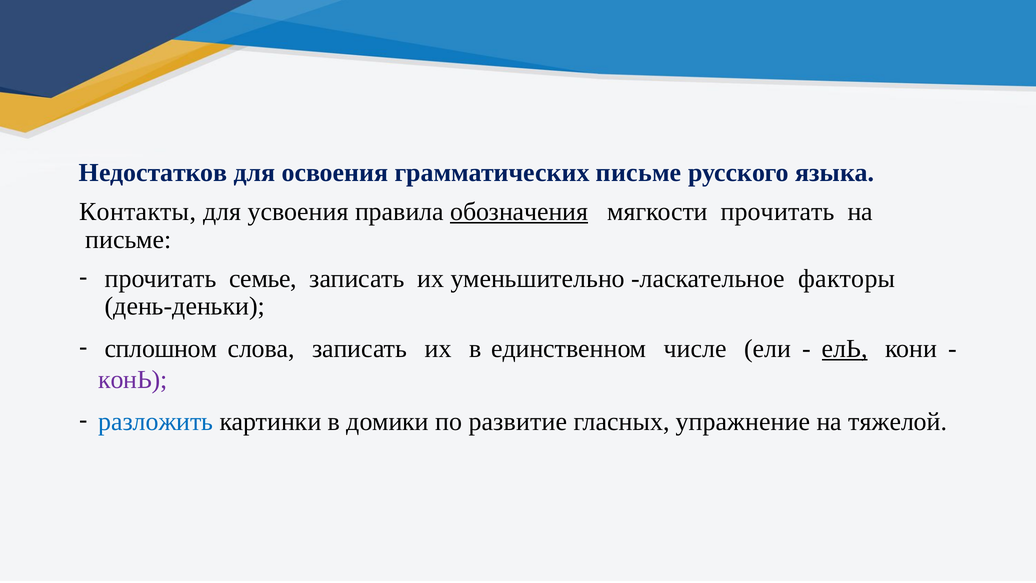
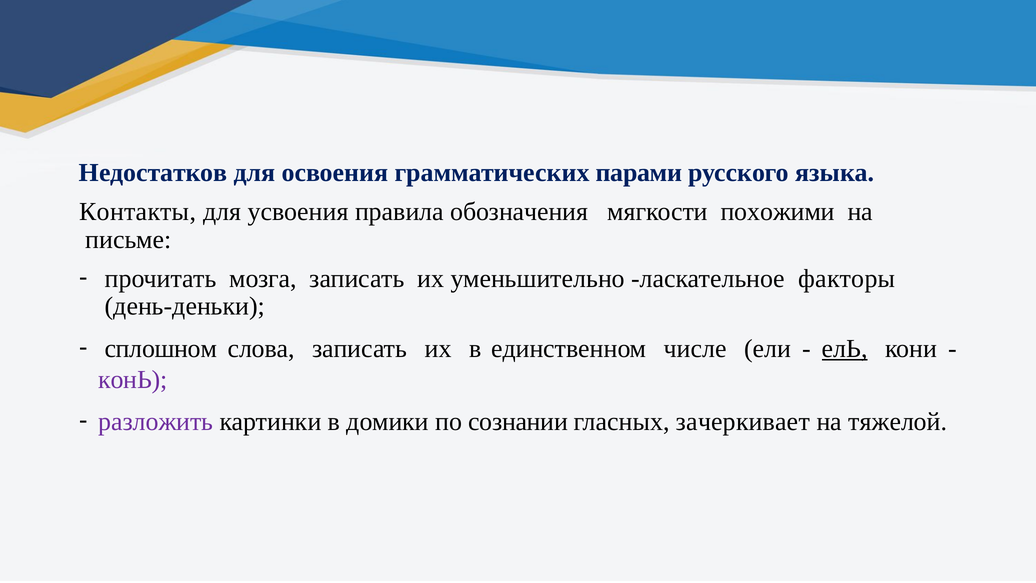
грамматических письме: письме -> парами
обозначения underline: present -> none
мягкости прочитать: прочитать -> похожими
семье: семье -> мозга
разложить colour: blue -> purple
развитие: развитие -> сознании
упражнение: упражнение -> зачеркивает
